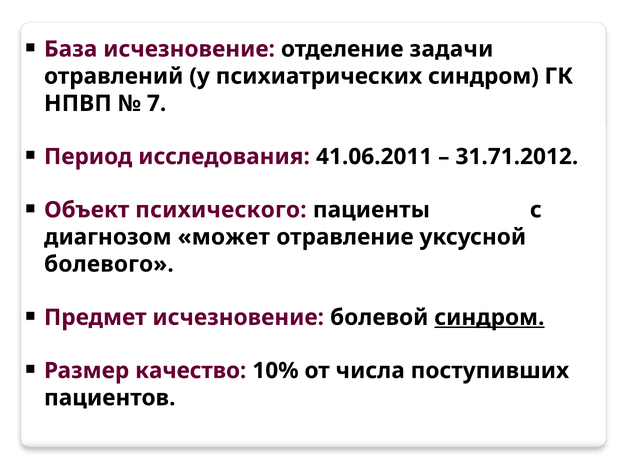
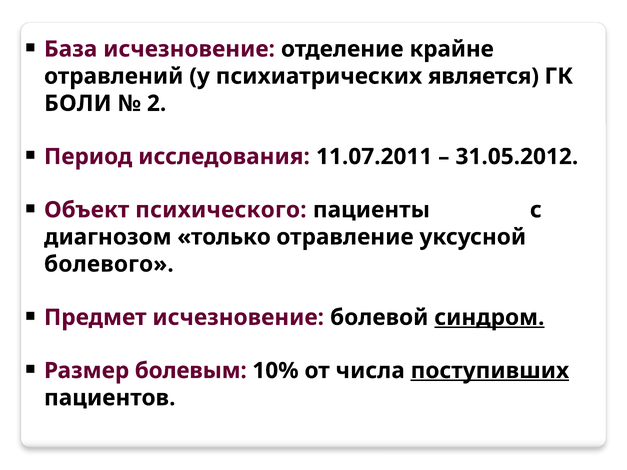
задачи: задачи -> крайне
психиатрических синдром: синдром -> является
НПВП: НПВП -> БОЛИ
7: 7 -> 2
41.06.2011: 41.06.2011 -> 11.07.2011
31.71.2012: 31.71.2012 -> 31.05.2012
может: может -> только
качество: качество -> болевым
поступивших underline: none -> present
